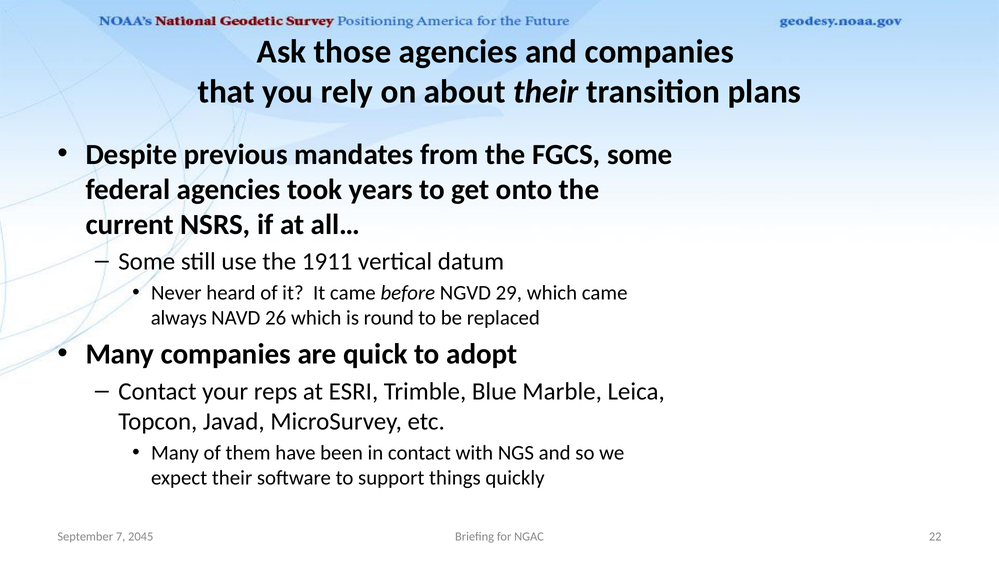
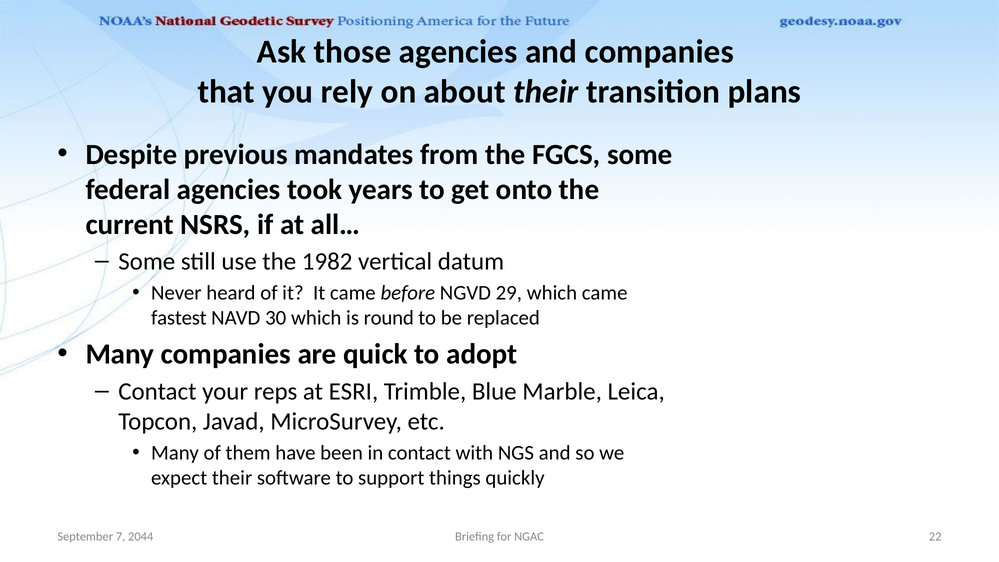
1911: 1911 -> 1982
always: always -> fastest
26: 26 -> 30
2045: 2045 -> 2044
